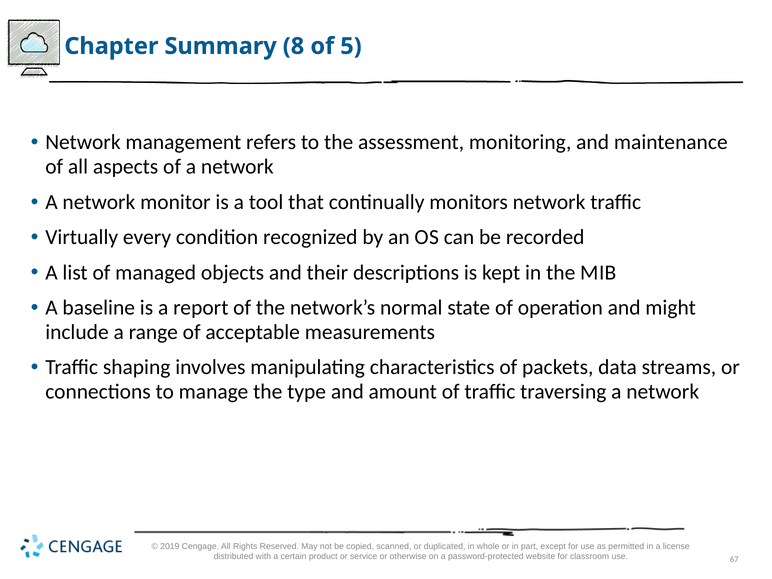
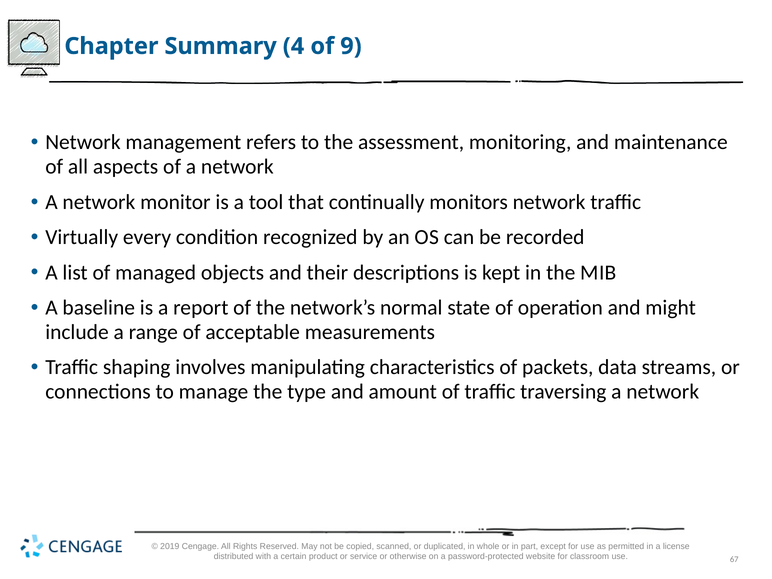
8: 8 -> 4
5: 5 -> 9
